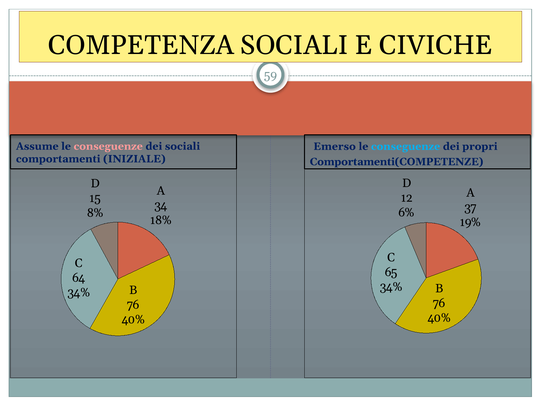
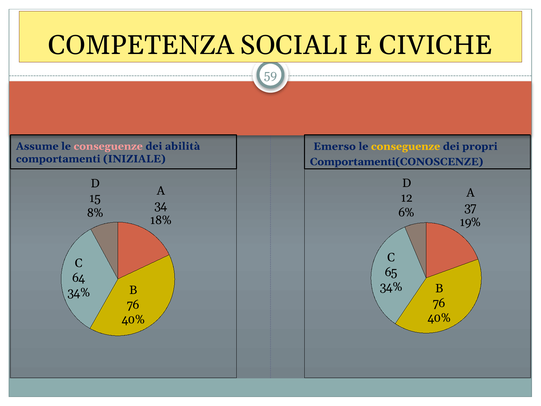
dei sociali: sociali -> abilità
conseguenze at (406, 146) colour: light blue -> yellow
Comportamenti(COMPETENZE: Comportamenti(COMPETENZE -> Comportamenti(CONOSCENZE
